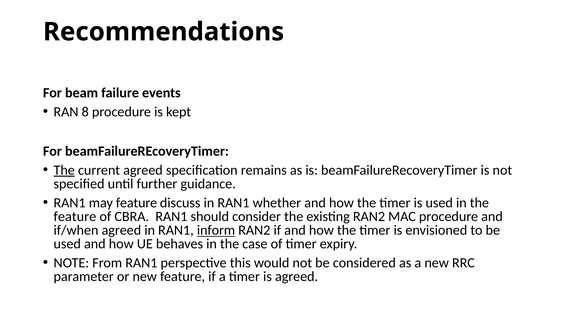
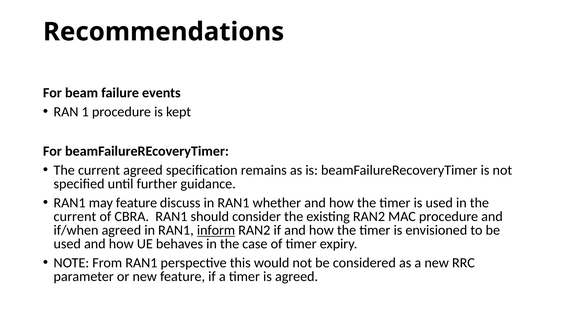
8: 8 -> 1
The at (64, 170) underline: present -> none
feature at (75, 217): feature -> current
